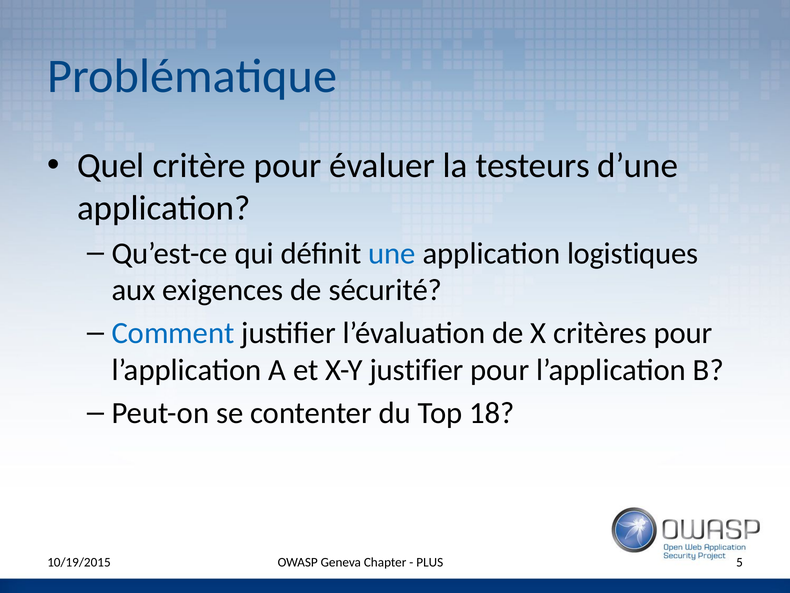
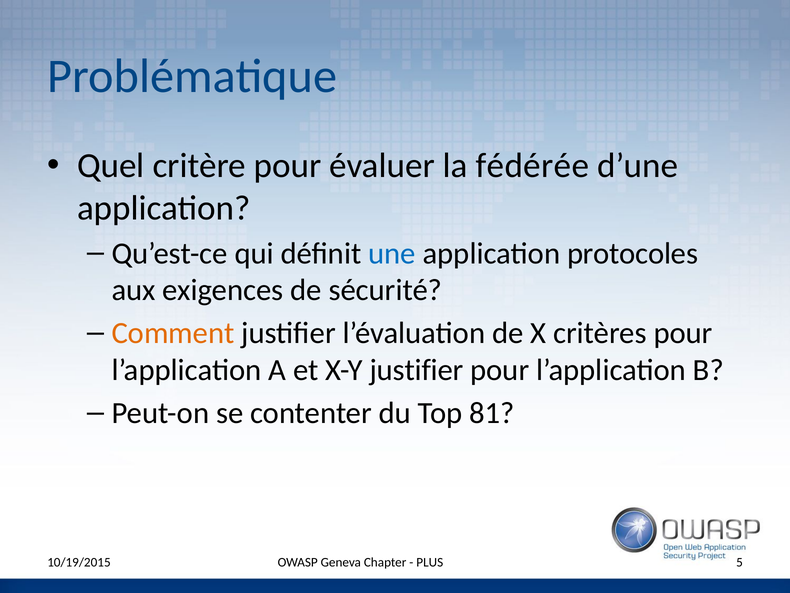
testeurs: testeurs -> fédérée
logistiques: logistiques -> protocoles
Comment colour: blue -> orange
18: 18 -> 81
